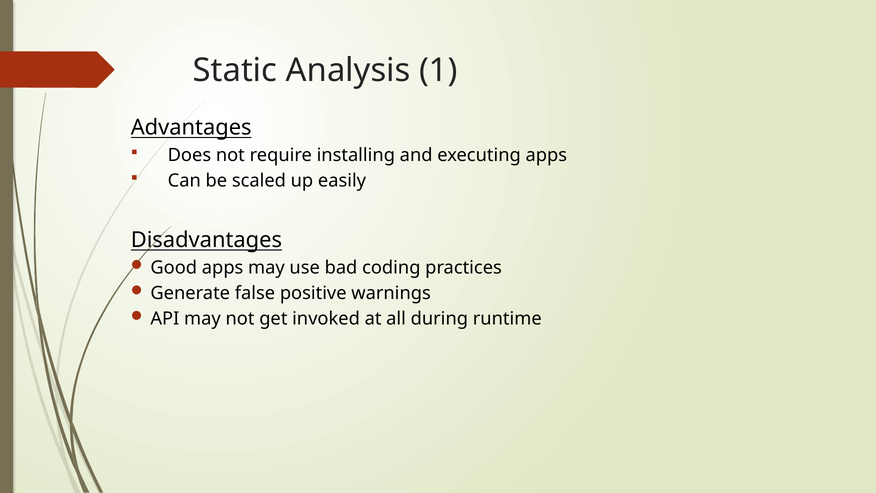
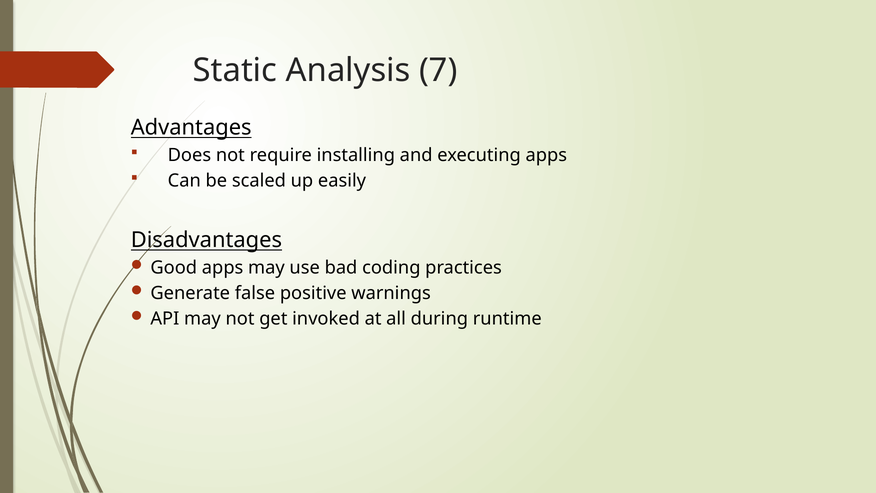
1: 1 -> 7
